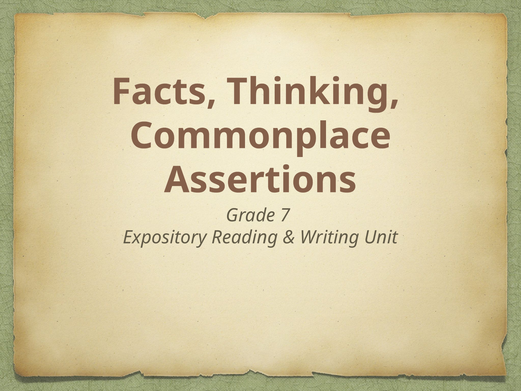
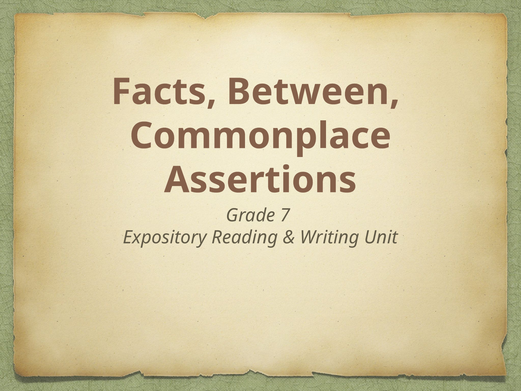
Thinking: Thinking -> Between
